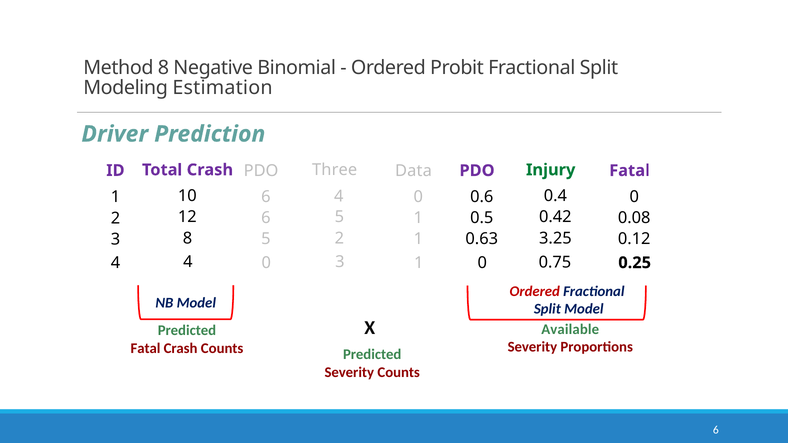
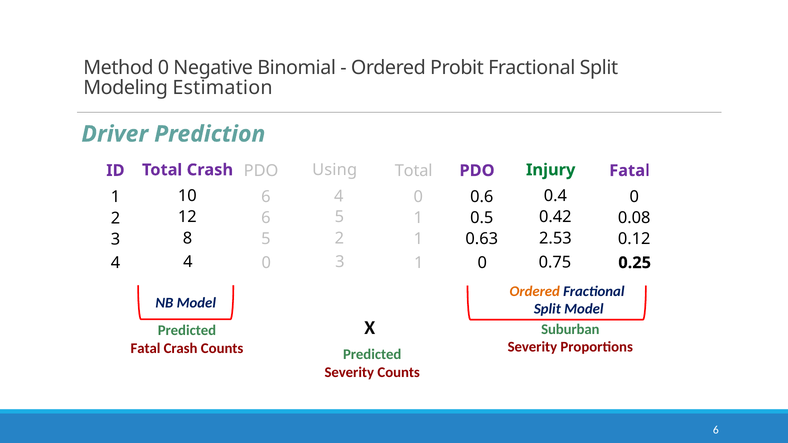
Method 8: 8 -> 0
Three: Three -> Using
Data at (413, 171): Data -> Total
3.25: 3.25 -> 2.53
Ordered at (535, 291) colour: red -> orange
Available: Available -> Suburban
